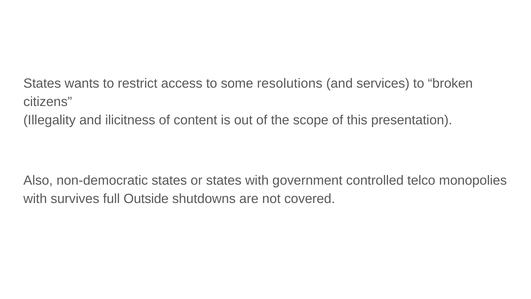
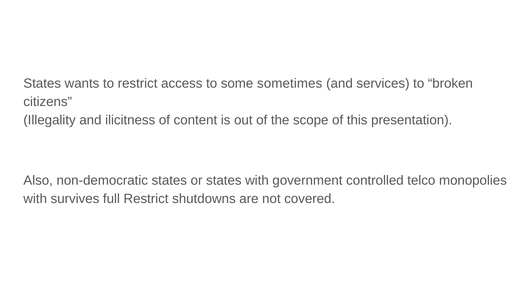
resolutions: resolutions -> sometimes
full Outside: Outside -> Restrict
